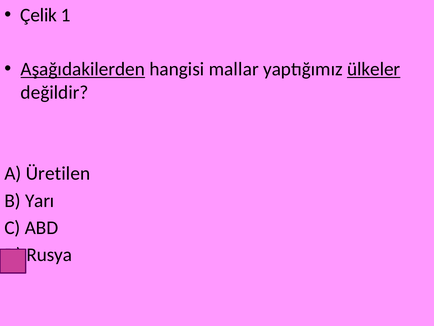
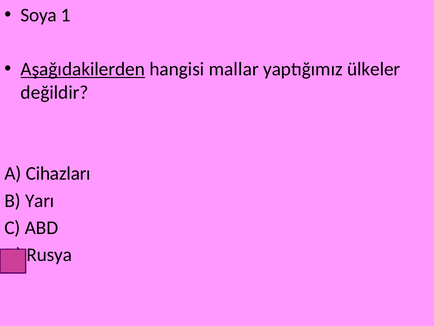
Çelik: Çelik -> Soya
ülkeler underline: present -> none
Üretilen: Üretilen -> Cihazları
